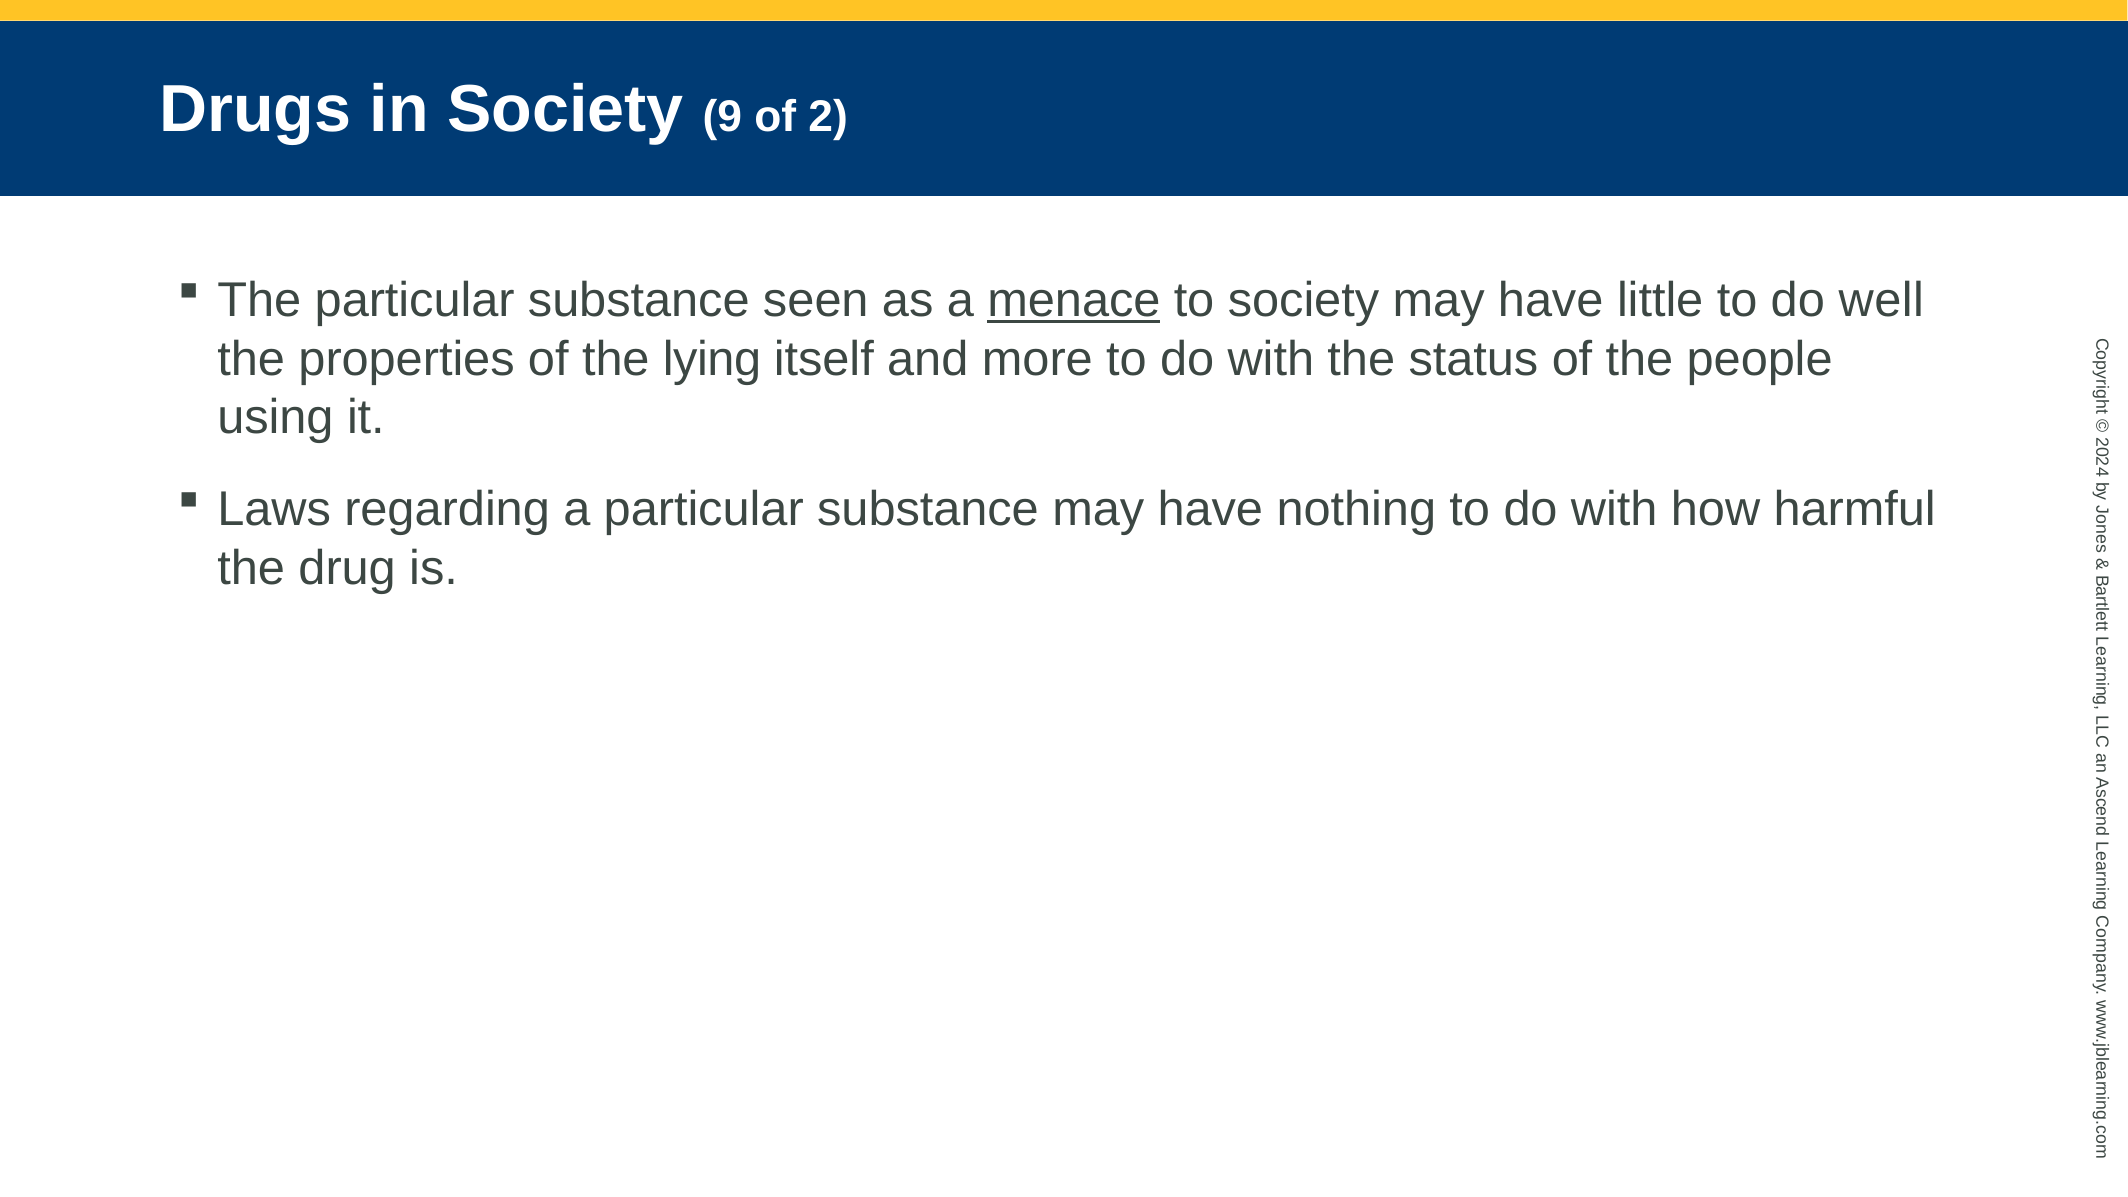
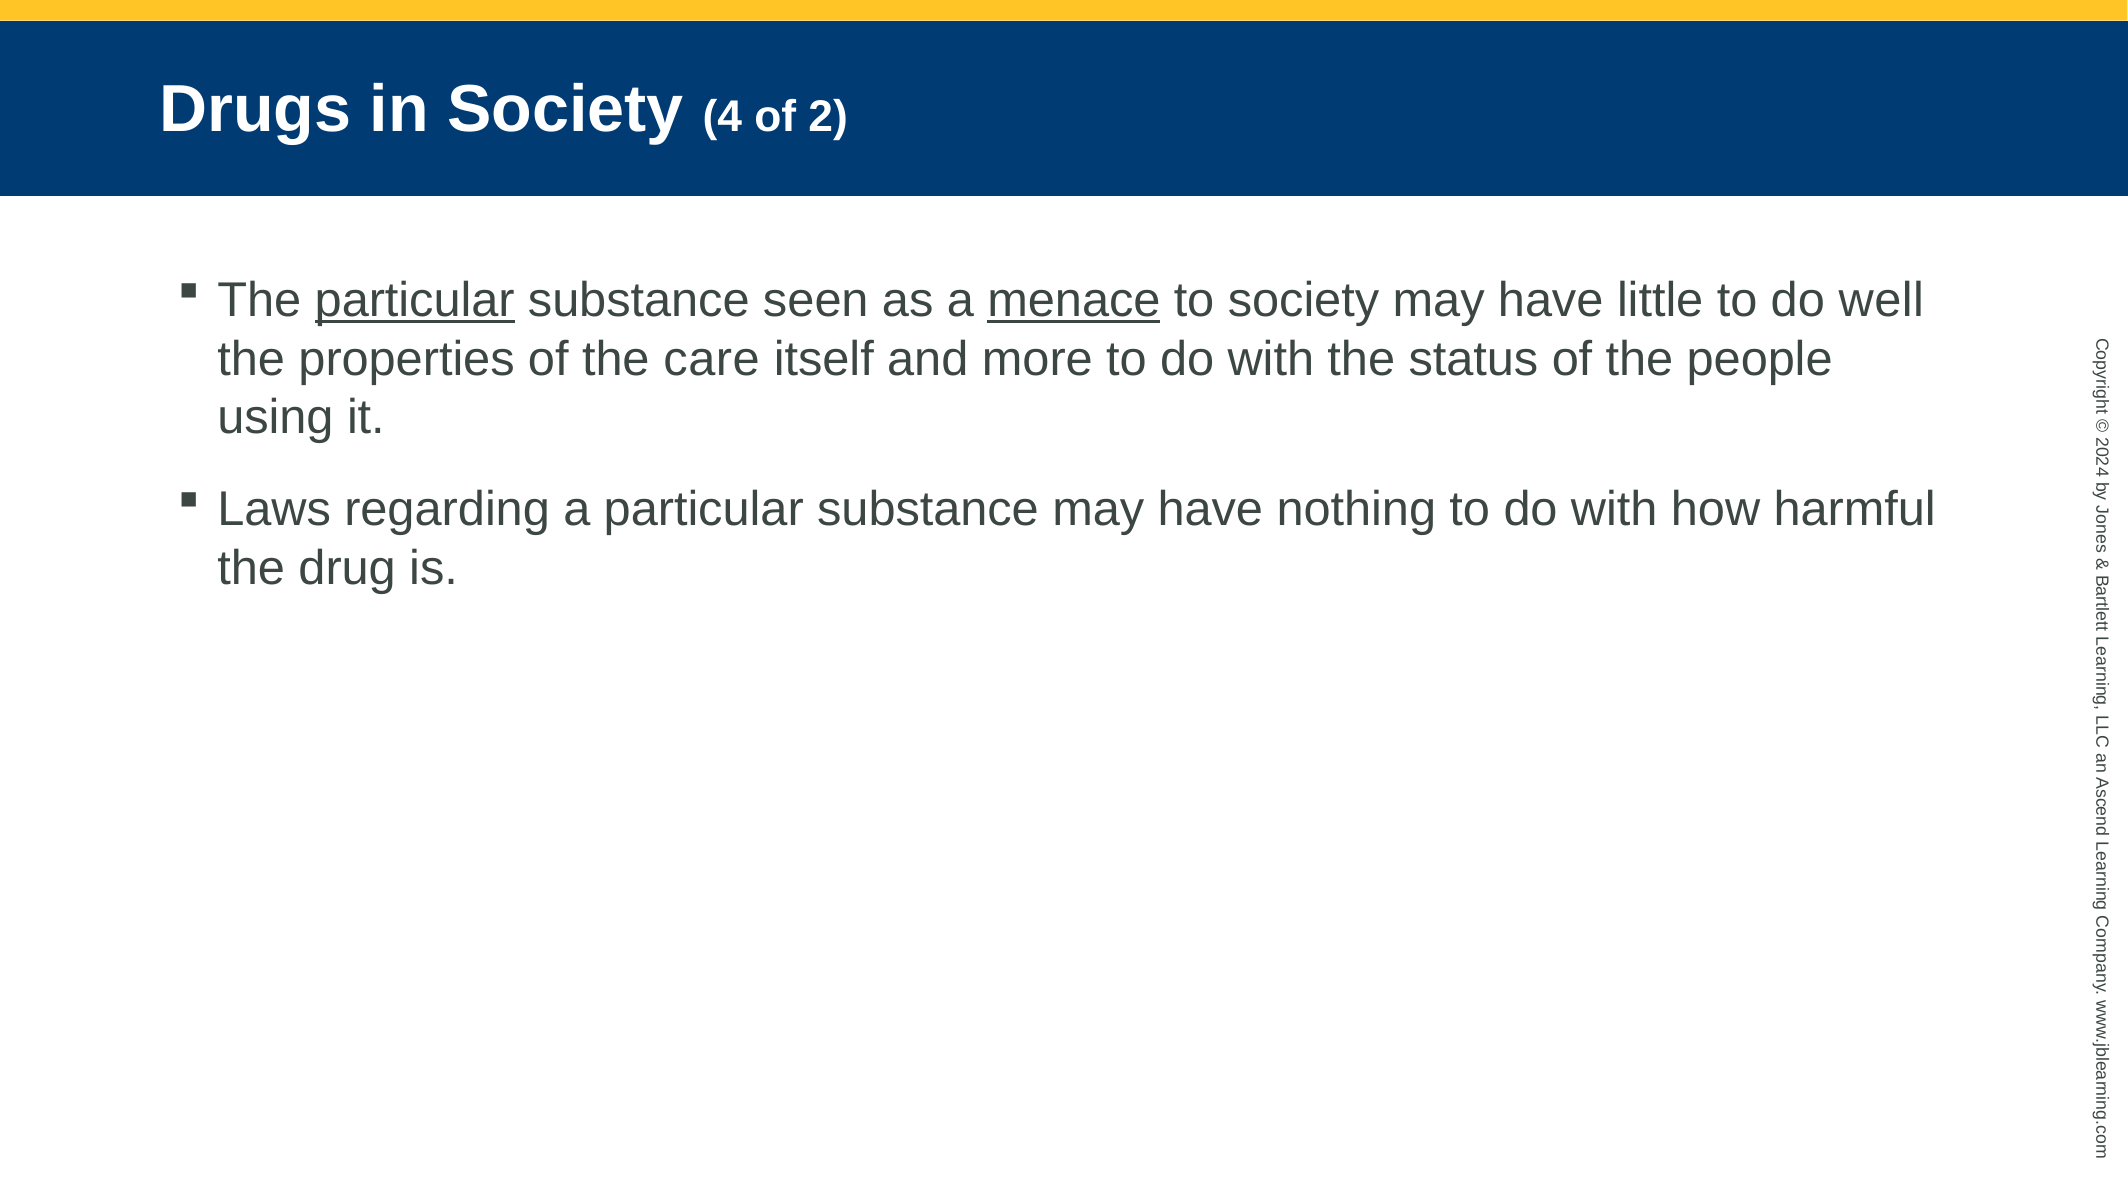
Society 9: 9 -> 4
particular at (415, 301) underline: none -> present
lying: lying -> care
